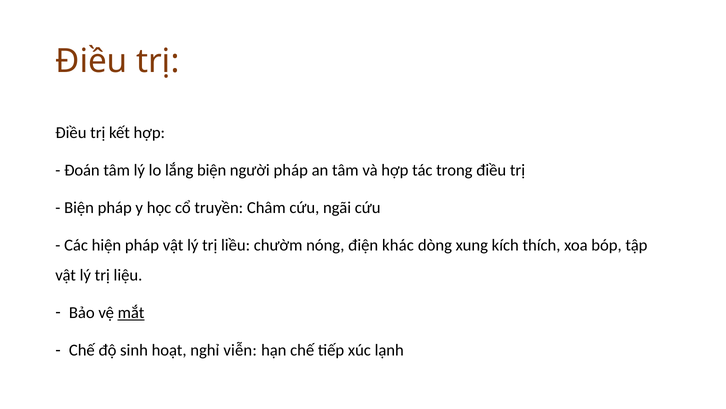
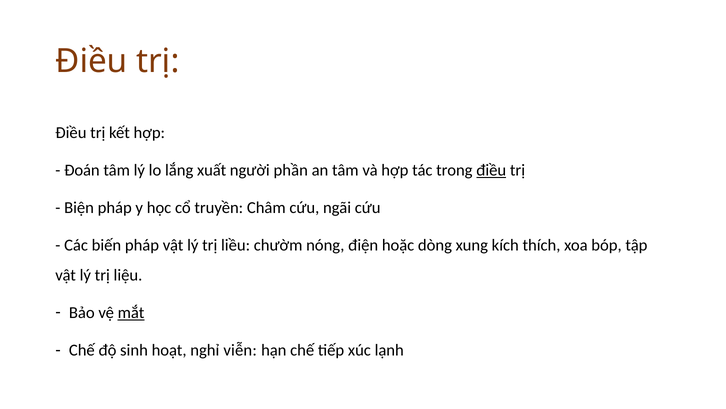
lắng biện: biện -> xuất
người pháp: pháp -> phần
điều at (491, 170) underline: none -> present
hiện: hiện -> biến
khác: khác -> hoặc
